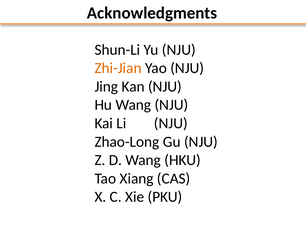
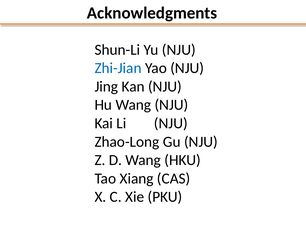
Zhi-Jian colour: orange -> blue
